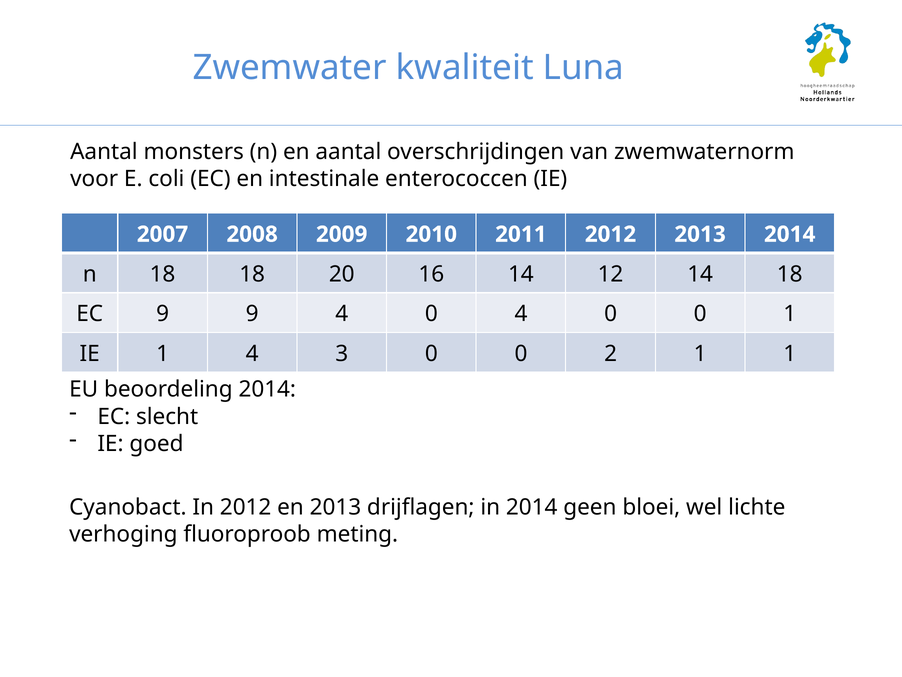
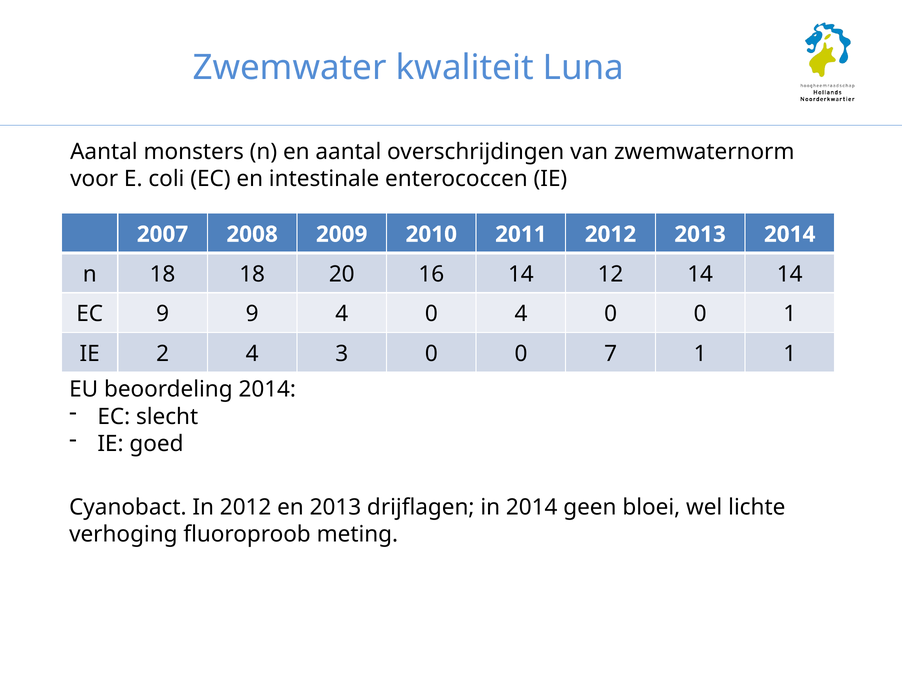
14 18: 18 -> 14
IE 1: 1 -> 2
2: 2 -> 7
